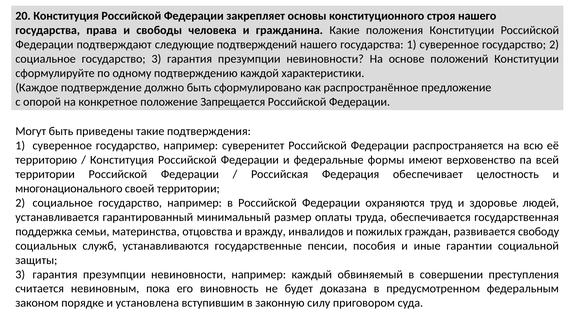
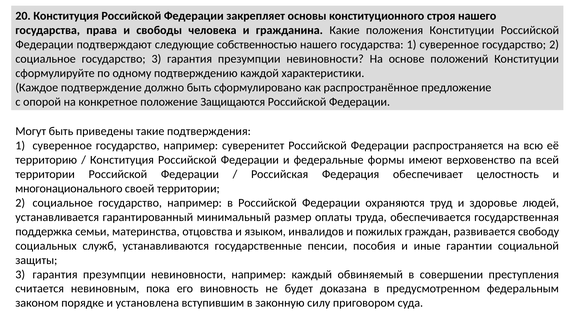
подтверждений: подтверждений -> собственностью
Запрещается: Запрещается -> Защищаются
вражду: вражду -> языком
